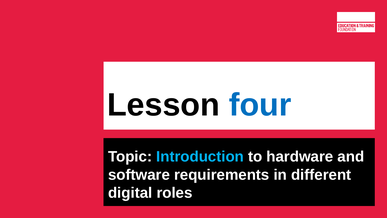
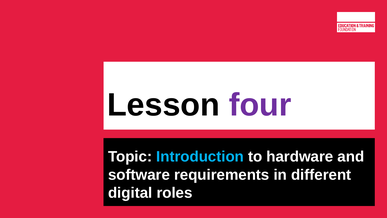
four colour: blue -> purple
